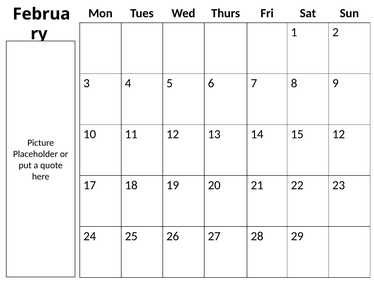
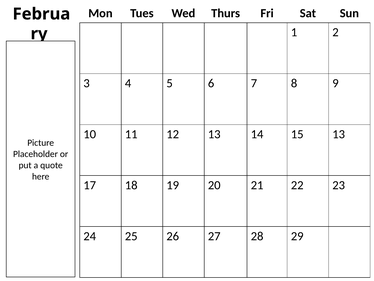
15 12: 12 -> 13
